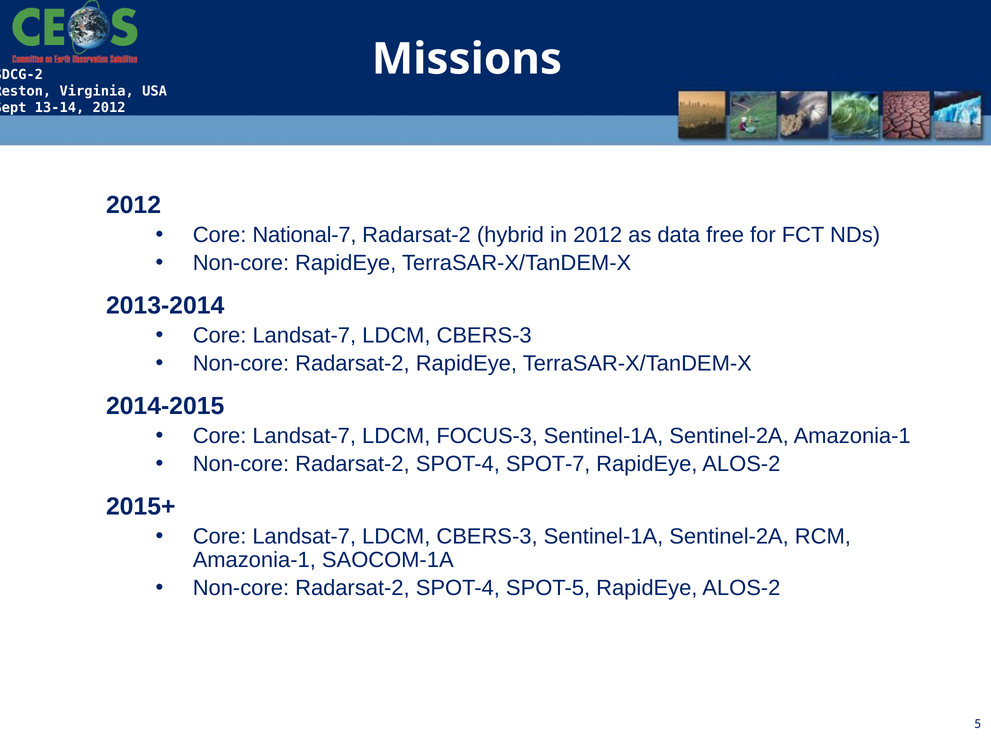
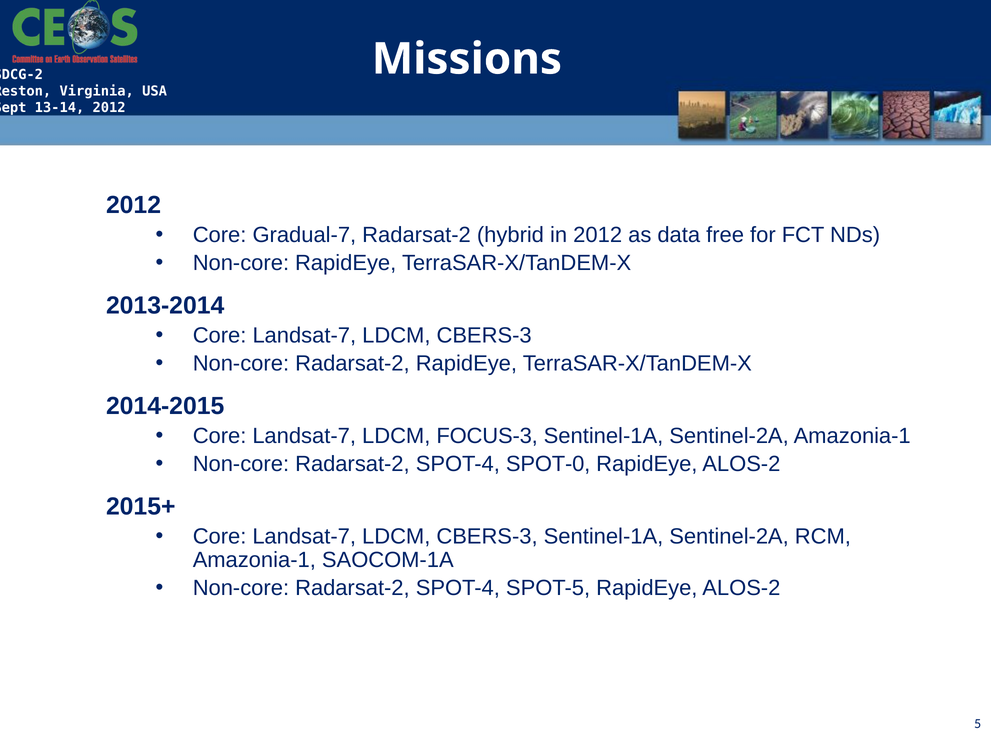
National-7: National-7 -> Gradual-7
SPOT-7: SPOT-7 -> SPOT-0
